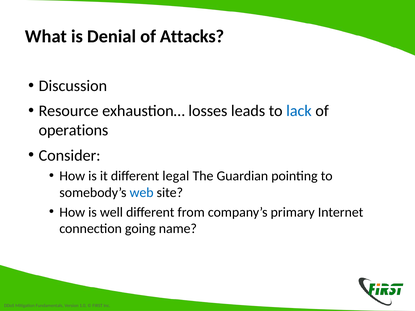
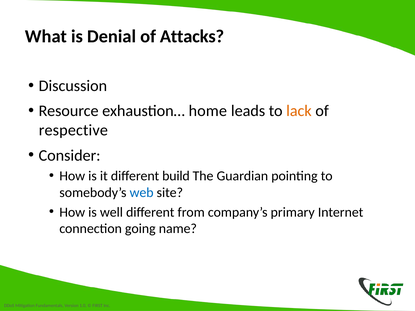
losses: losses -> home
lack colour: blue -> orange
operations: operations -> respective
legal: legal -> build
